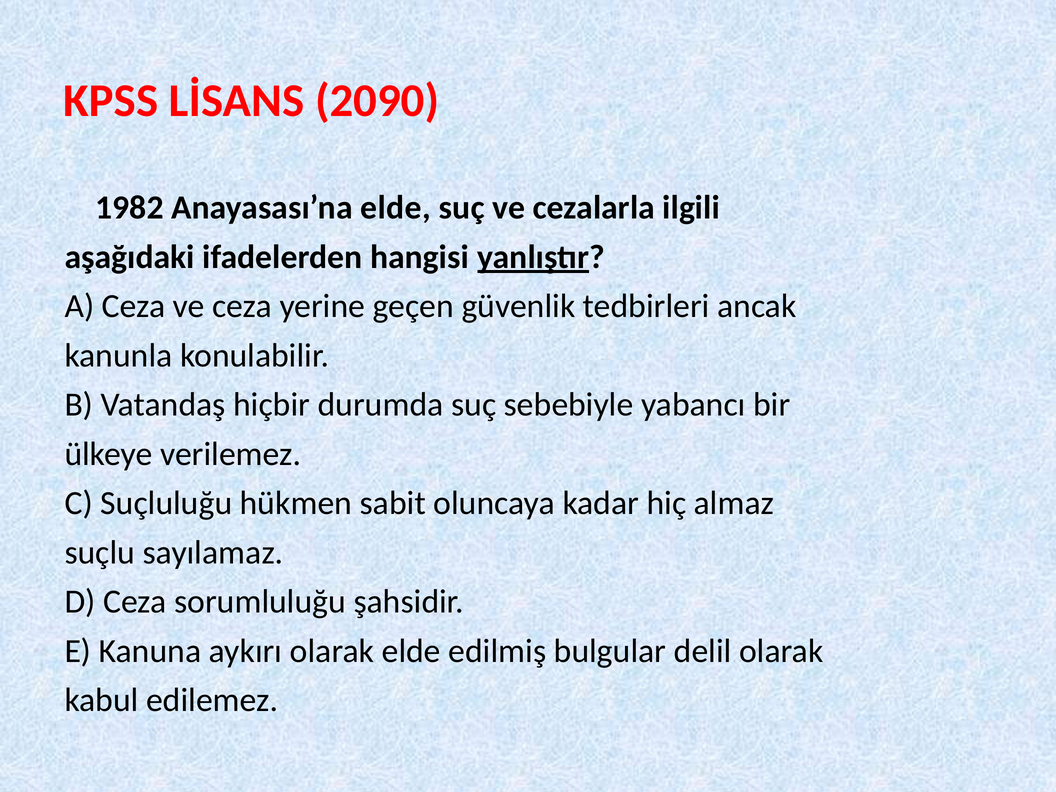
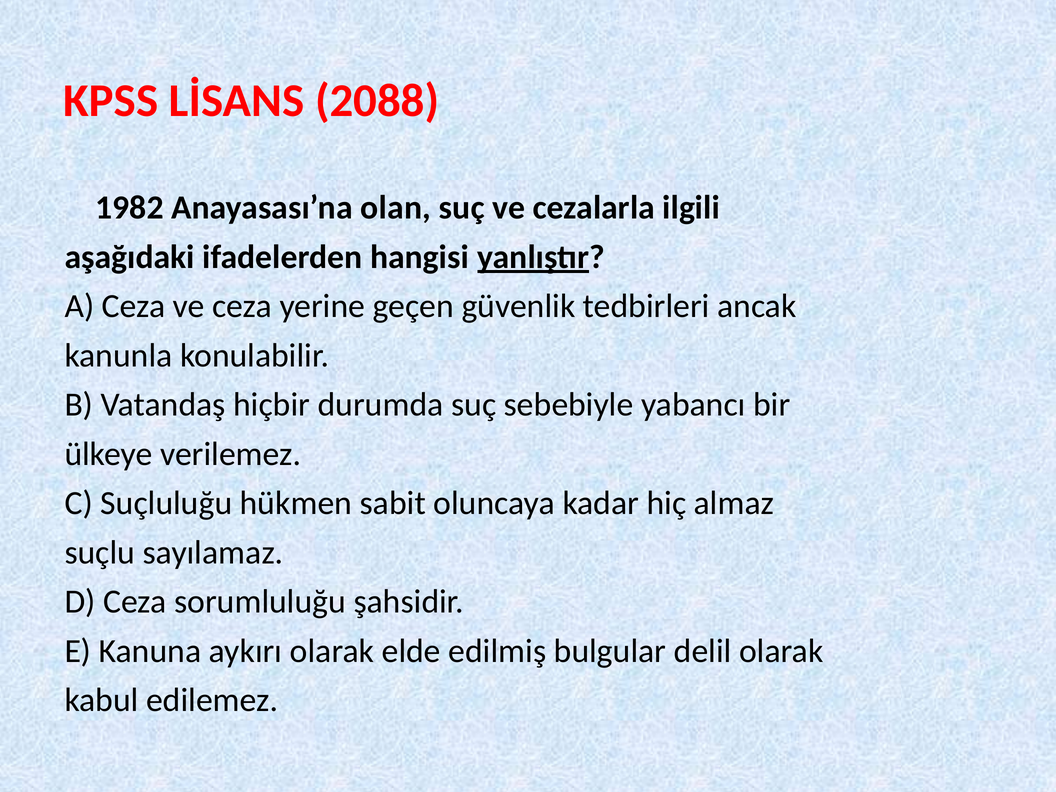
2090: 2090 -> 2088
Anayasası’na elde: elde -> olan
